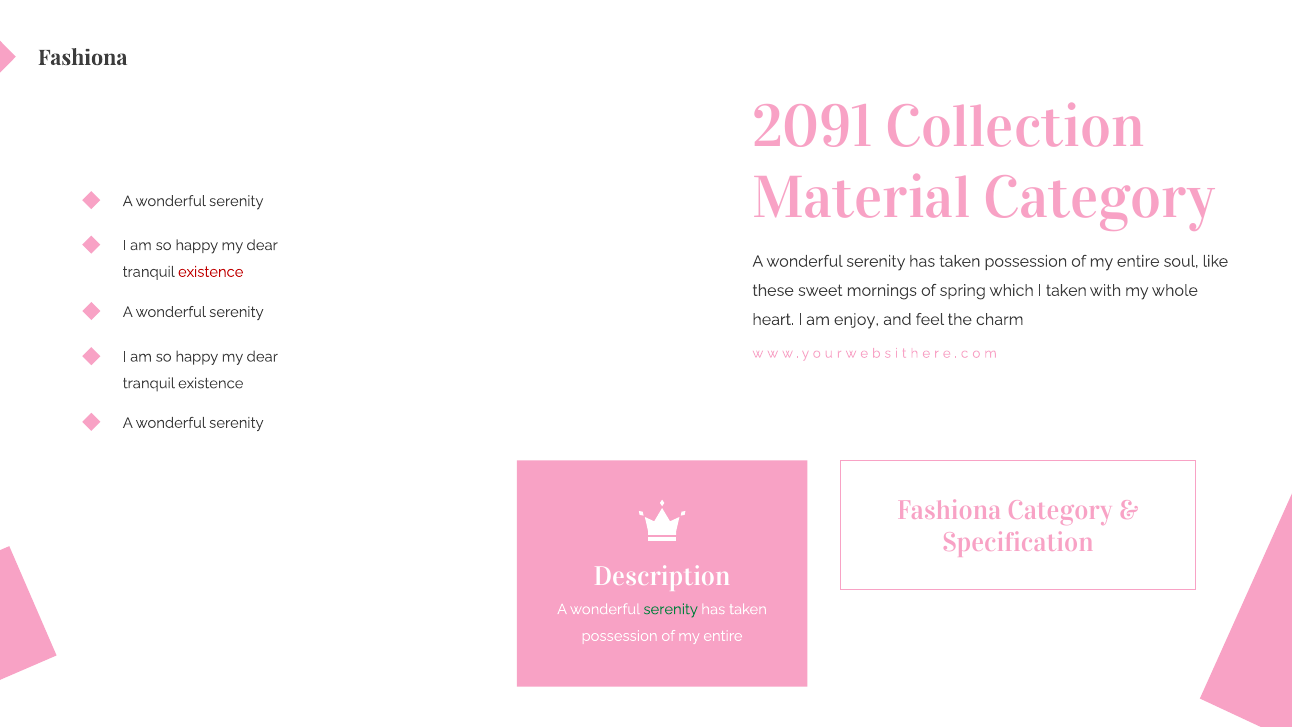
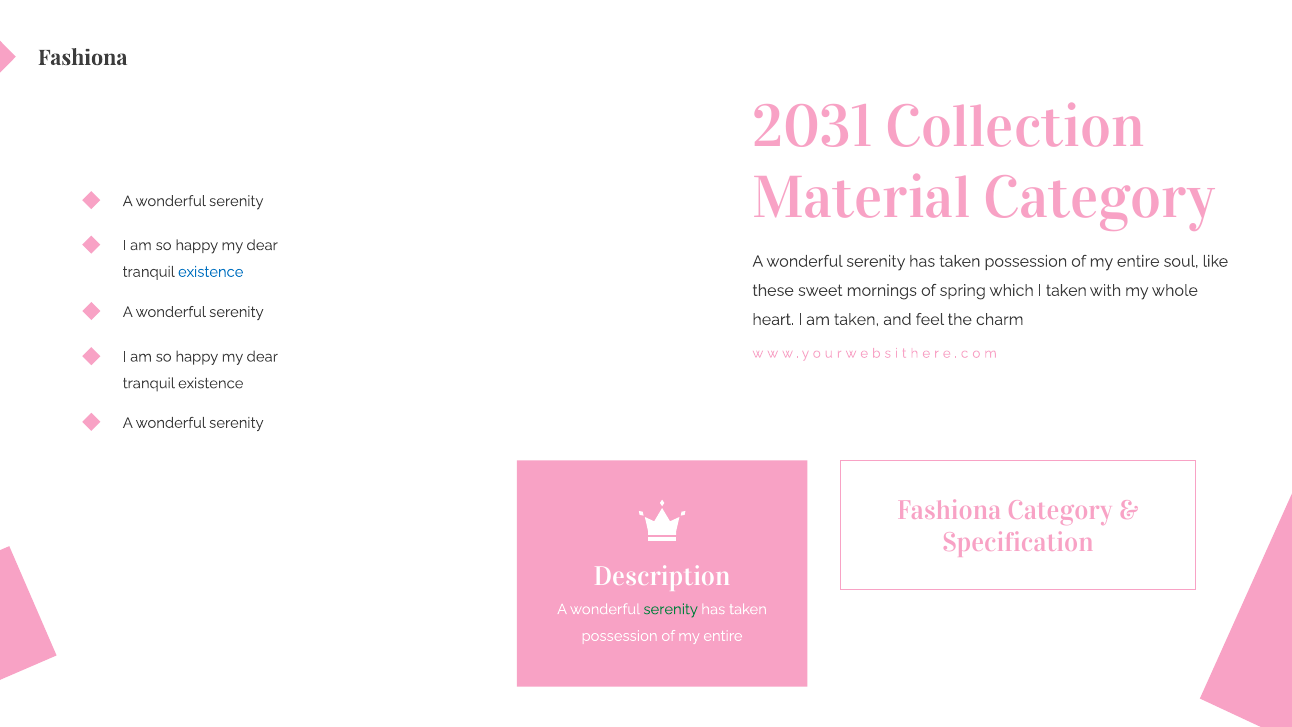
2091: 2091 -> 2031
existence at (211, 272) colour: red -> blue
am enjoy: enjoy -> taken
